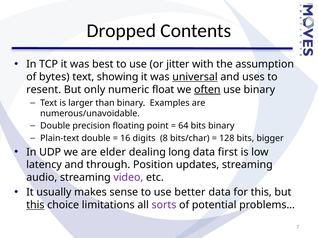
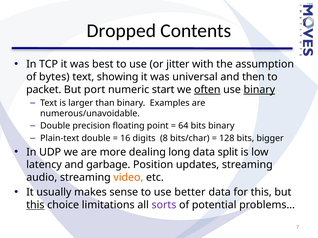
universal underline: present -> none
uses: uses -> then
resent: resent -> packet
only: only -> port
float: float -> start
binary at (259, 90) underline: none -> present
elder: elder -> more
first: first -> split
through: through -> garbage
video colour: purple -> orange
